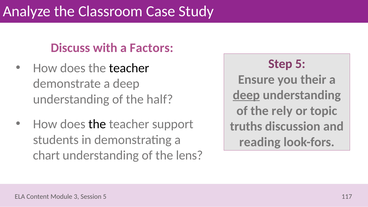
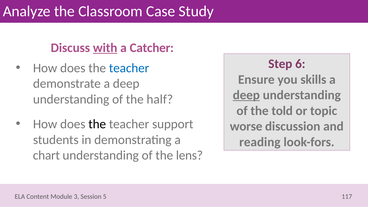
with underline: none -> present
Factors: Factors -> Catcher
Step 5: 5 -> 6
teacher at (129, 68) colour: black -> blue
their: their -> skills
rely: rely -> told
truths: truths -> worse
